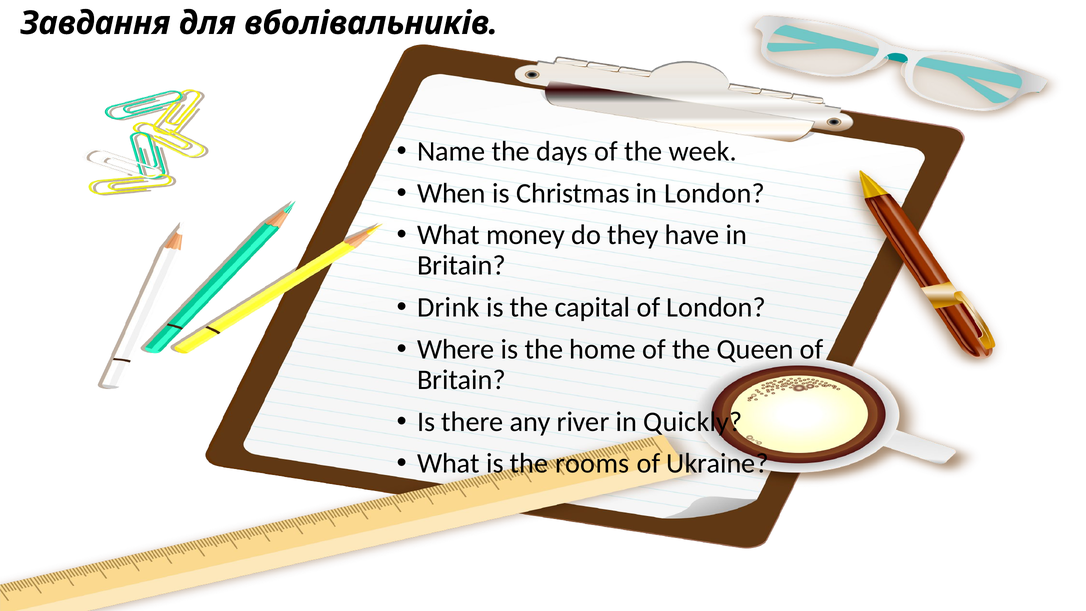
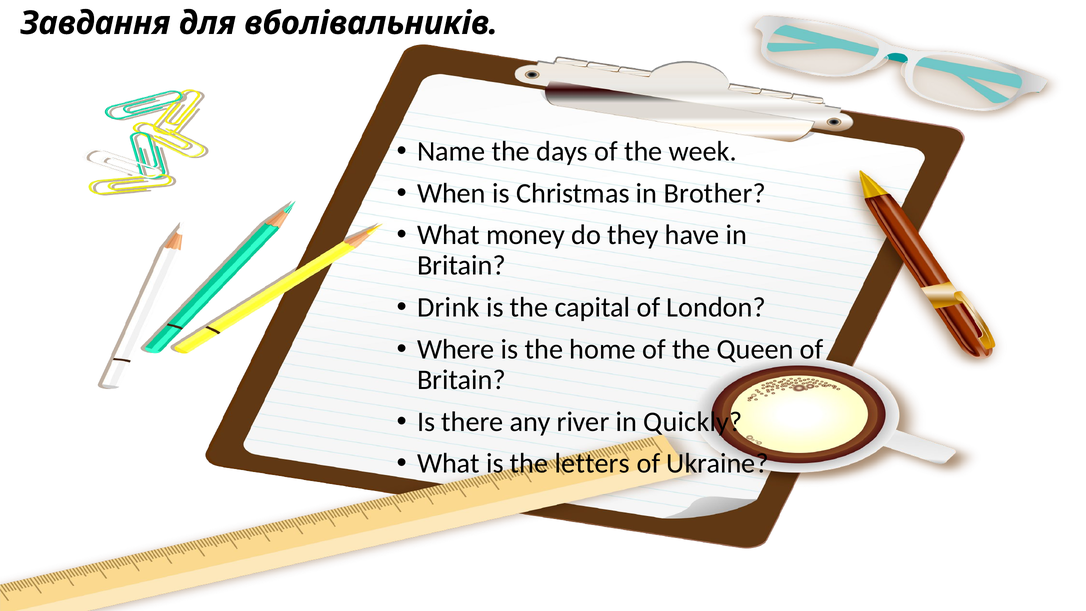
in London: London -> Brother
rooms: rooms -> letters
